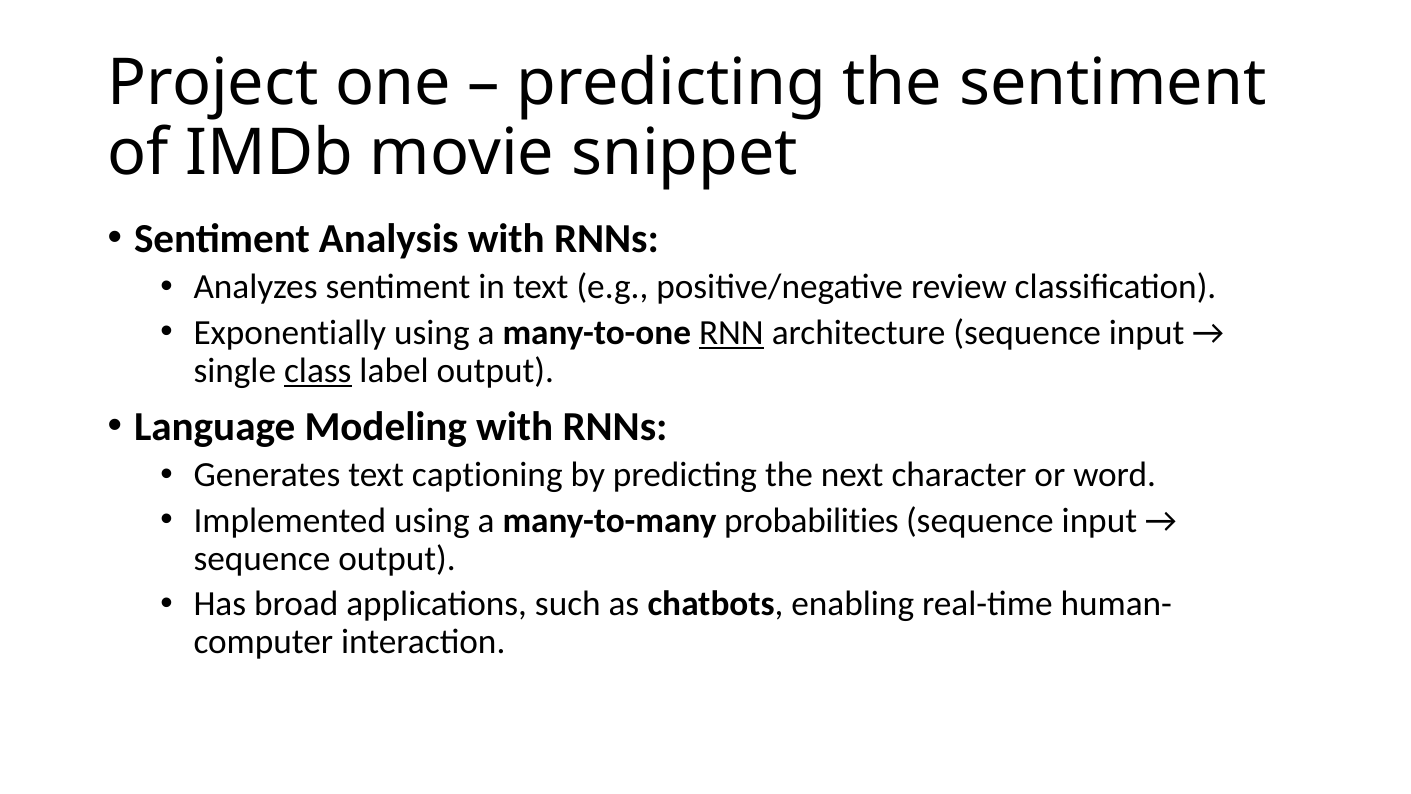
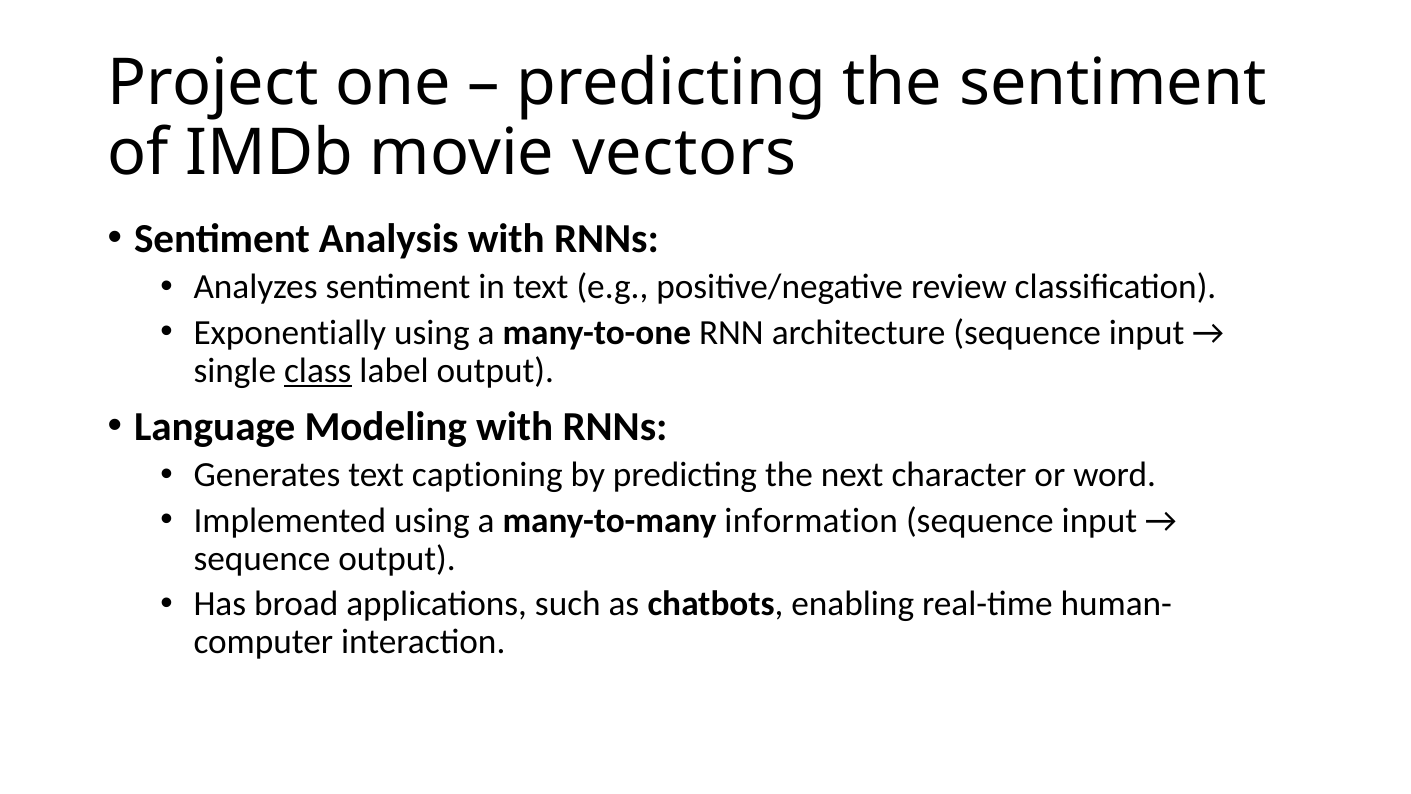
snippet: snippet -> vectors
RNN underline: present -> none
probabilities: probabilities -> information
